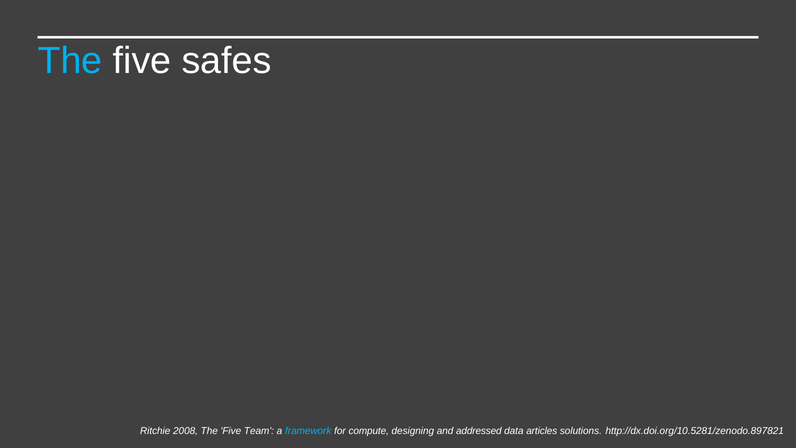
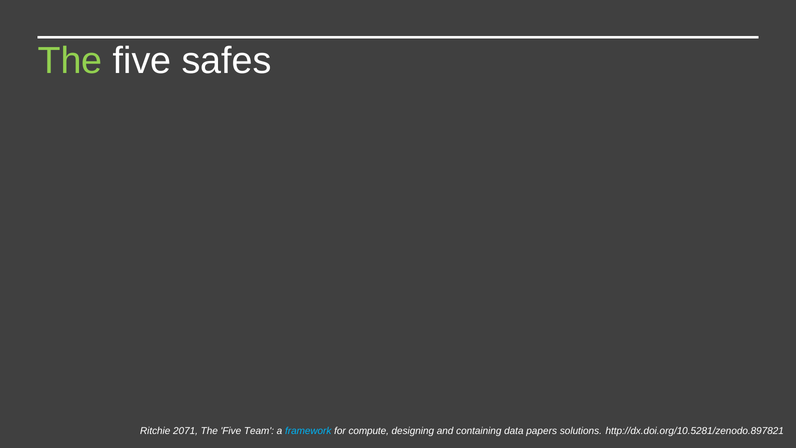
The at (70, 61) colour: light blue -> light green
2008: 2008 -> 2071
addressed: addressed -> containing
articles: articles -> papers
